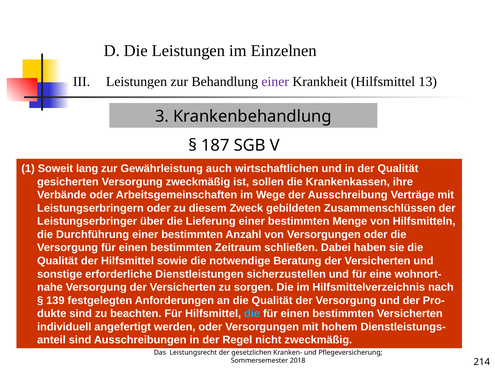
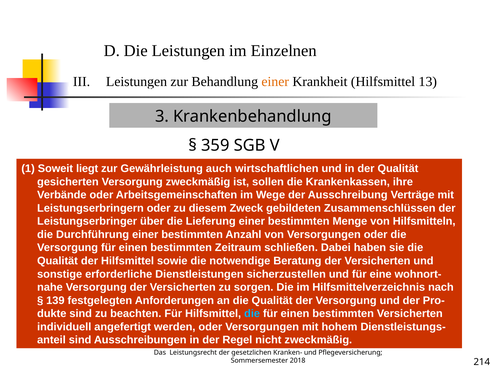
einer at (275, 82) colour: purple -> orange
187: 187 -> 359
lang: lang -> liegt
